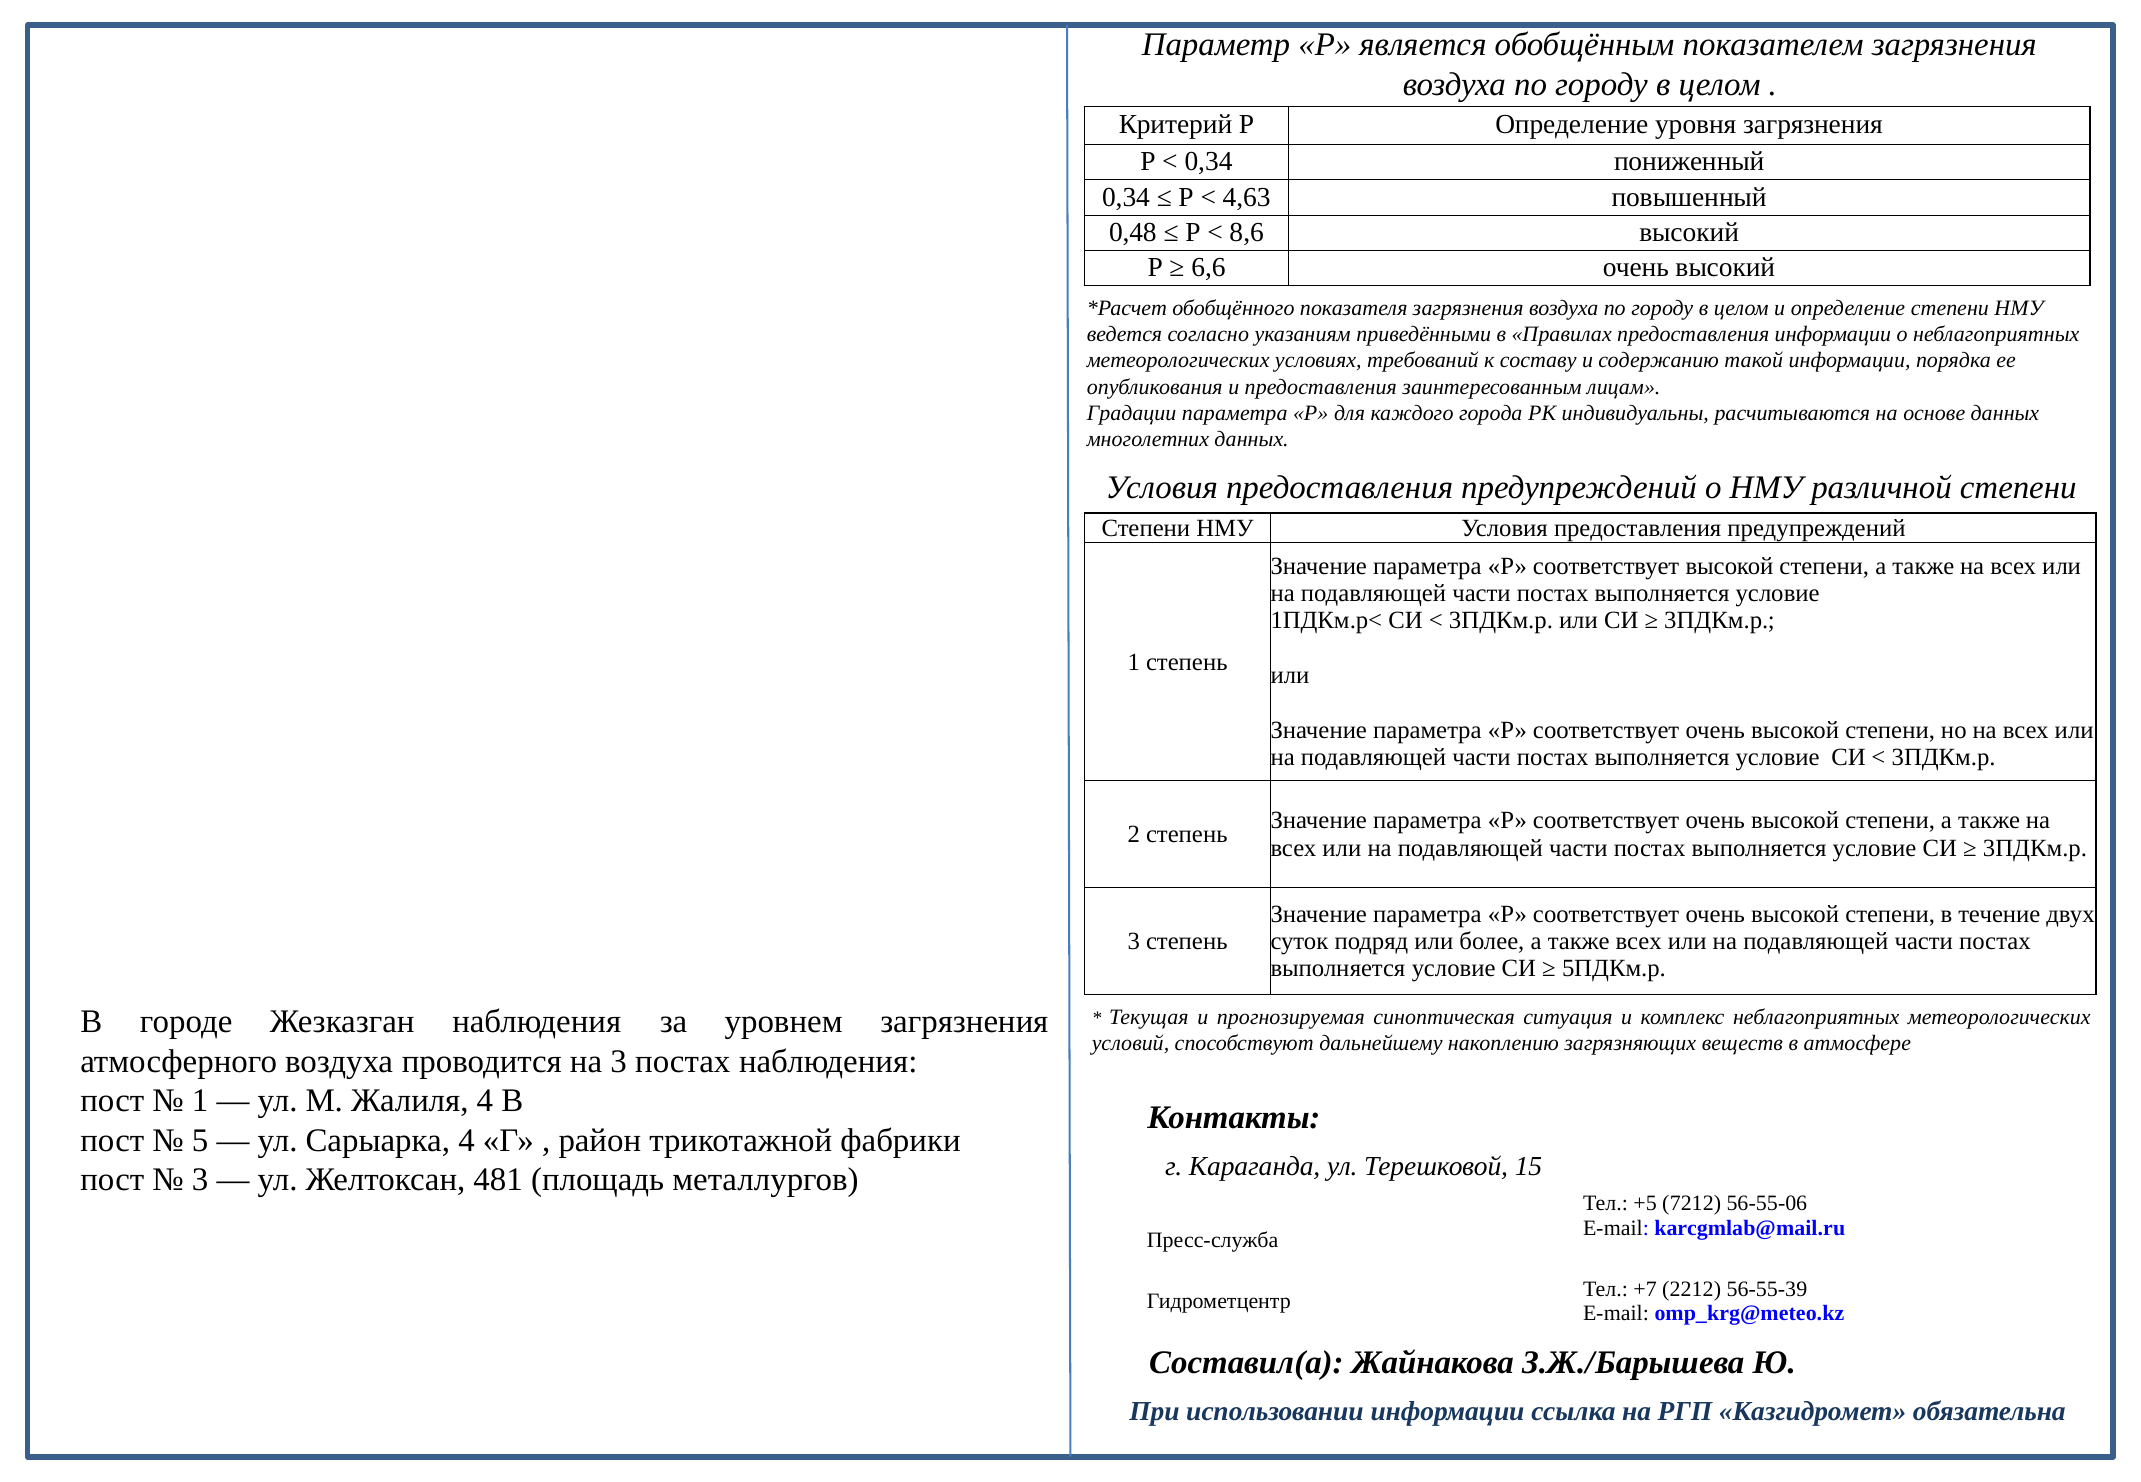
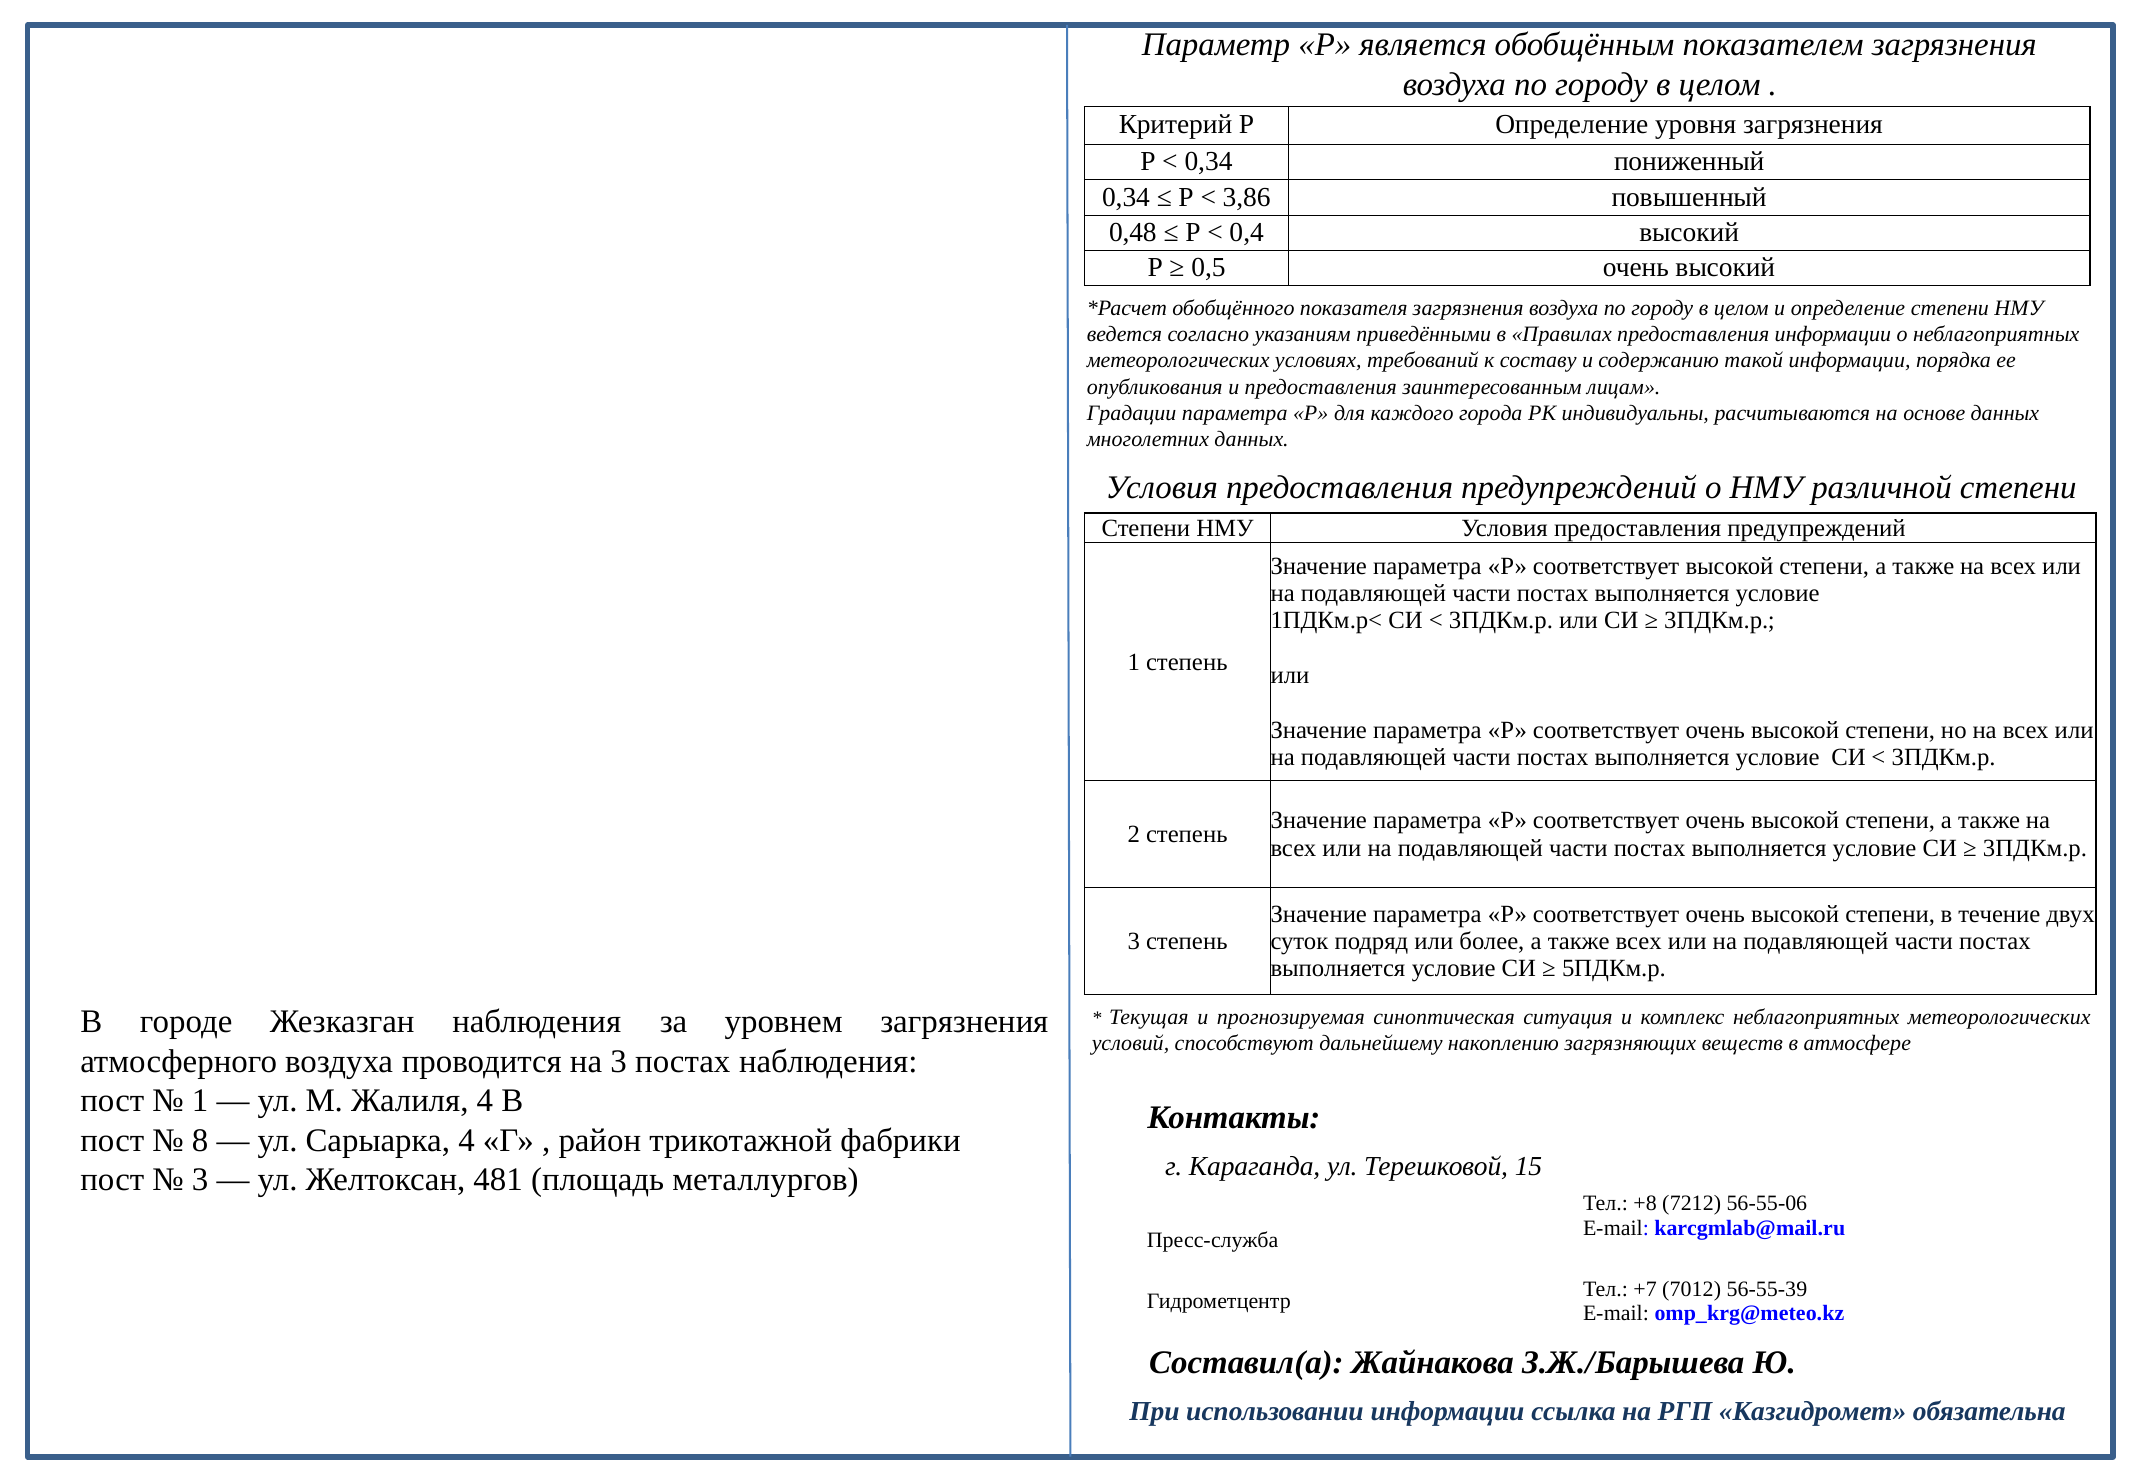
4,63: 4,63 -> 3,86
8,6: 8,6 -> 0,4
6,6: 6,6 -> 0,5
5: 5 -> 8
+5: +5 -> +8
2212: 2212 -> 7012
